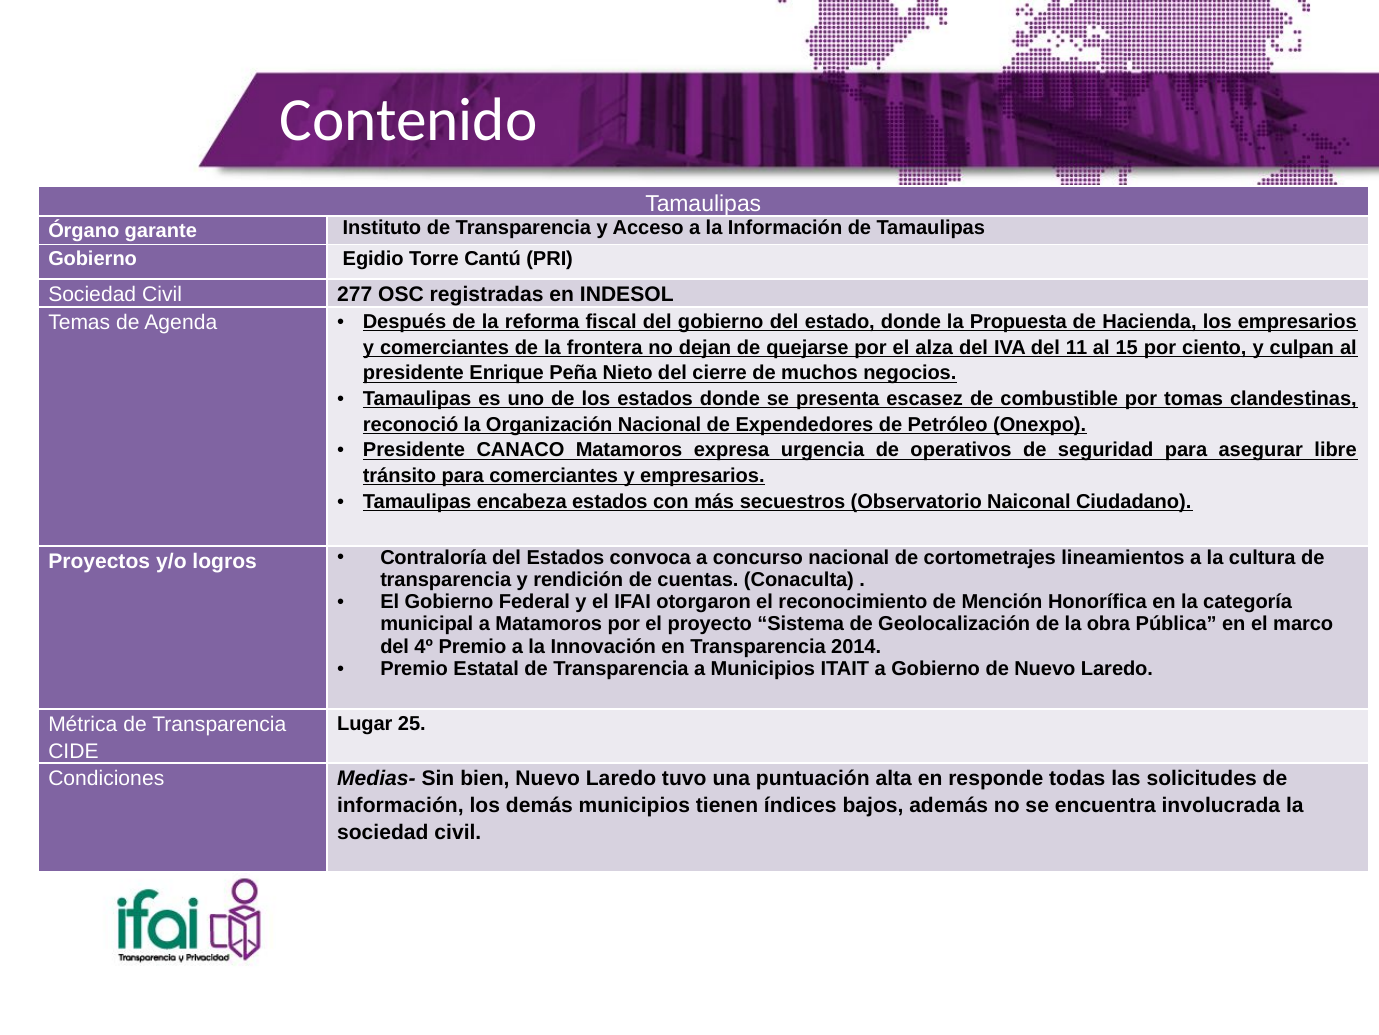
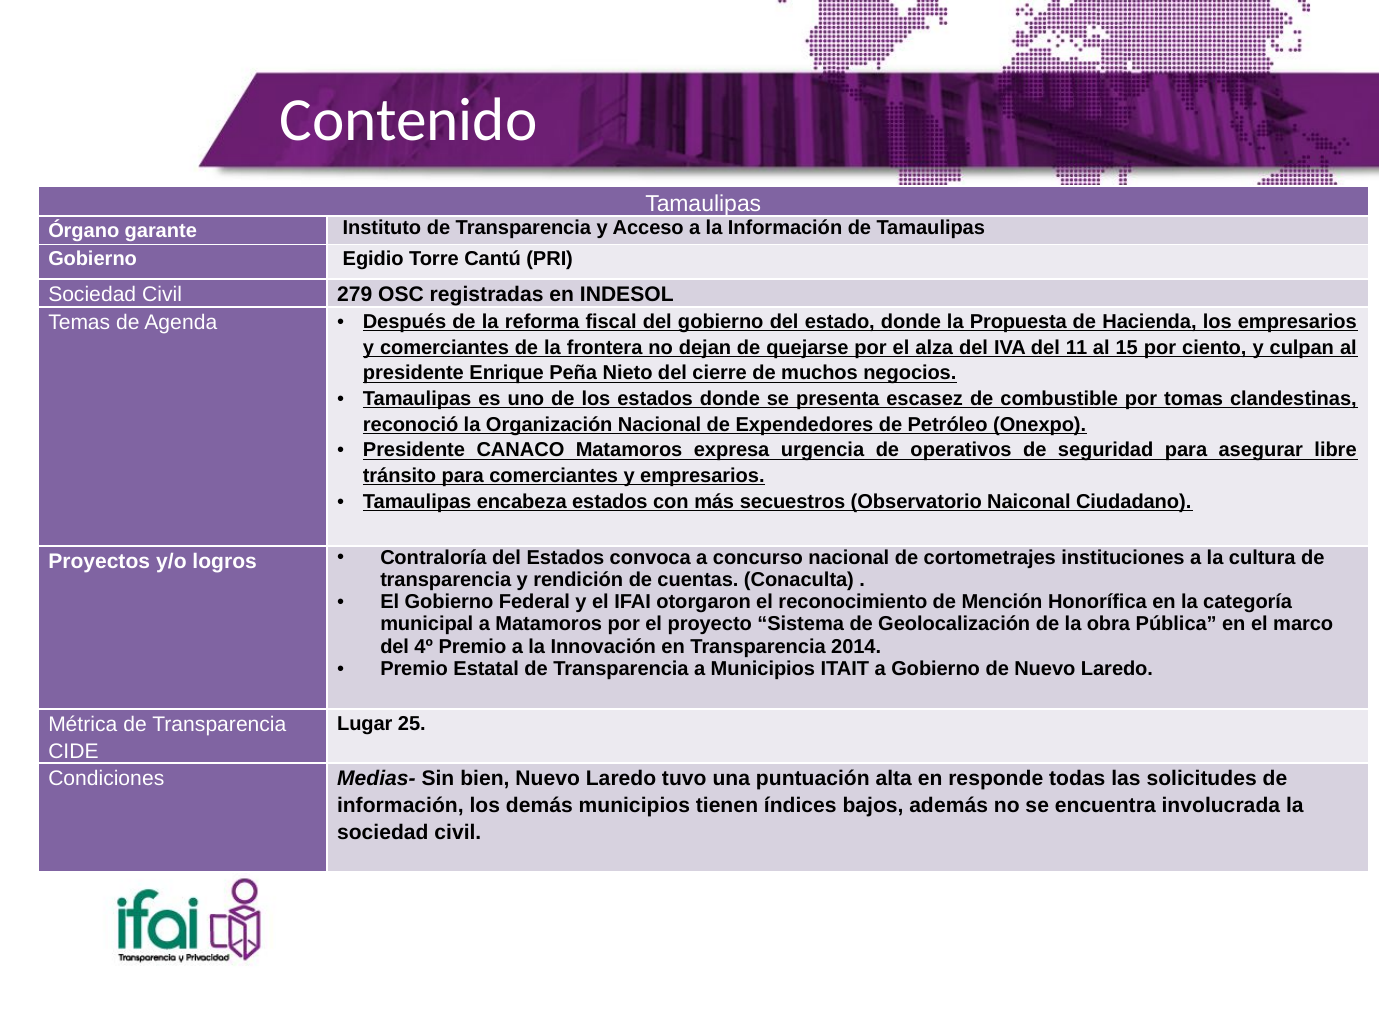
277: 277 -> 279
lineamientos: lineamientos -> instituciones
